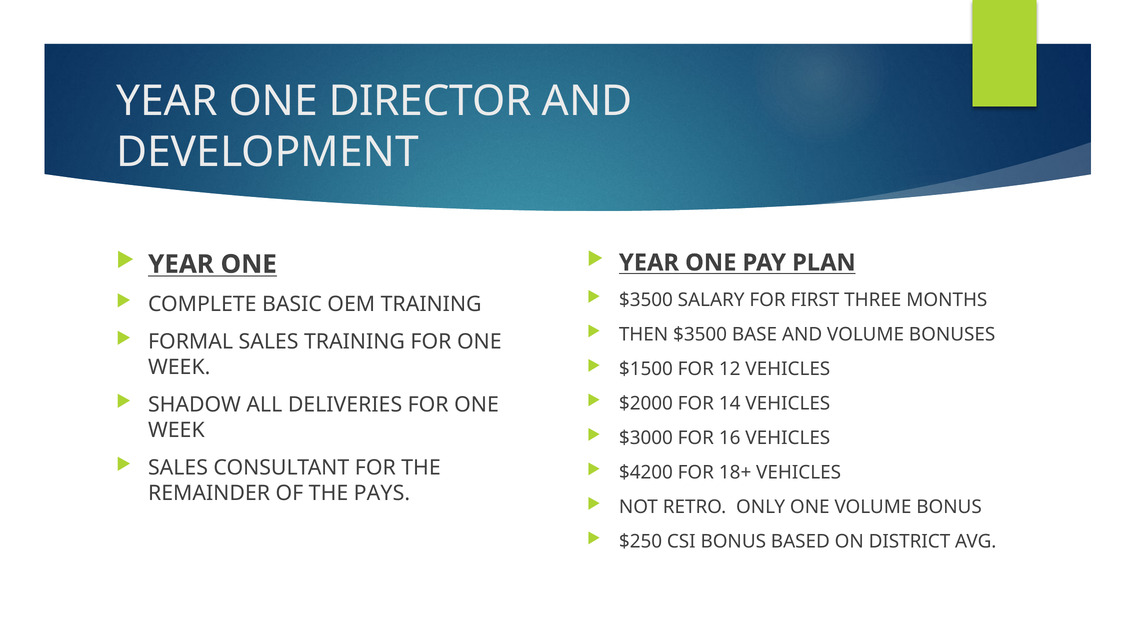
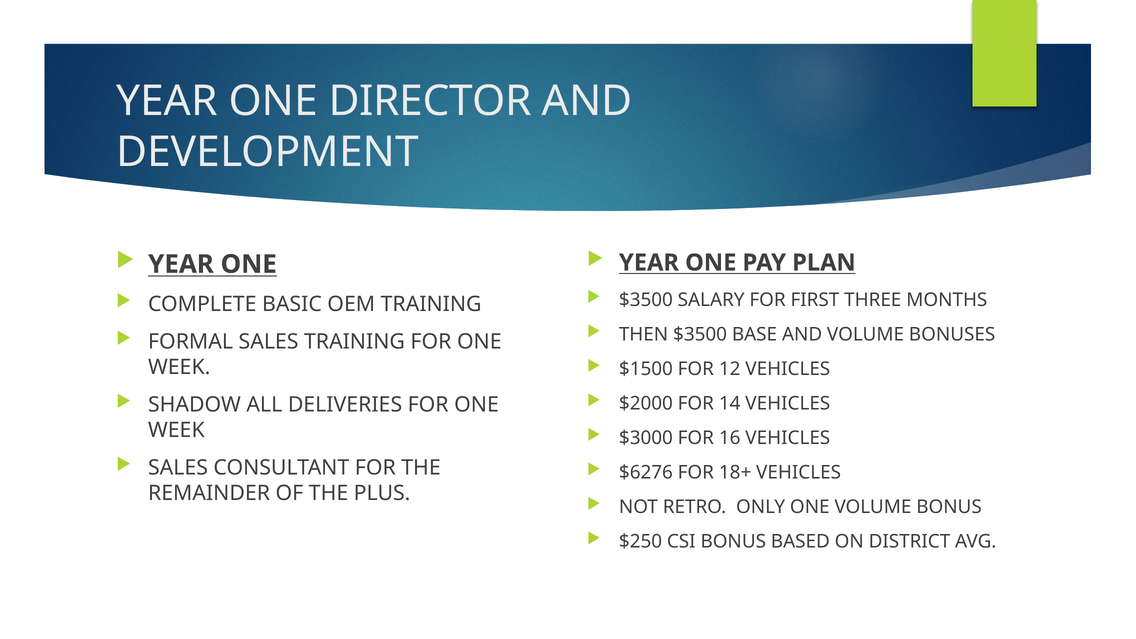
$4200: $4200 -> $6276
PAYS: PAYS -> PLUS
